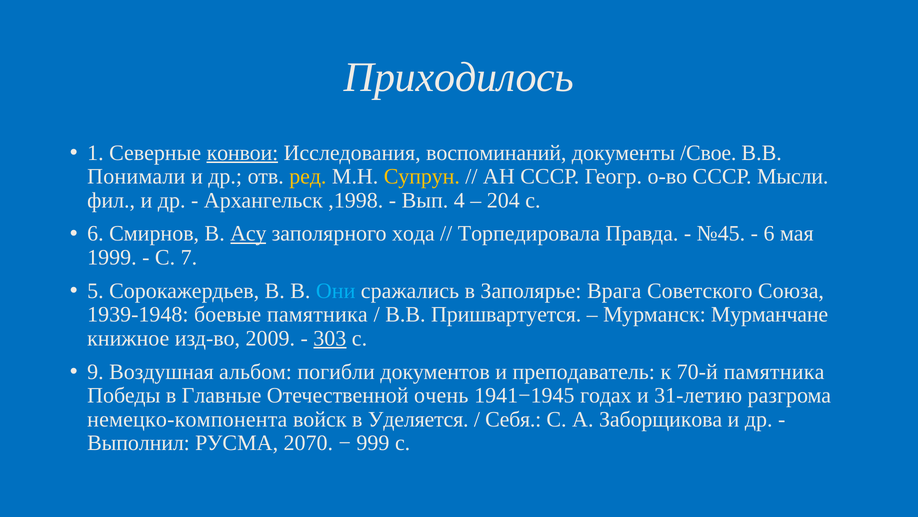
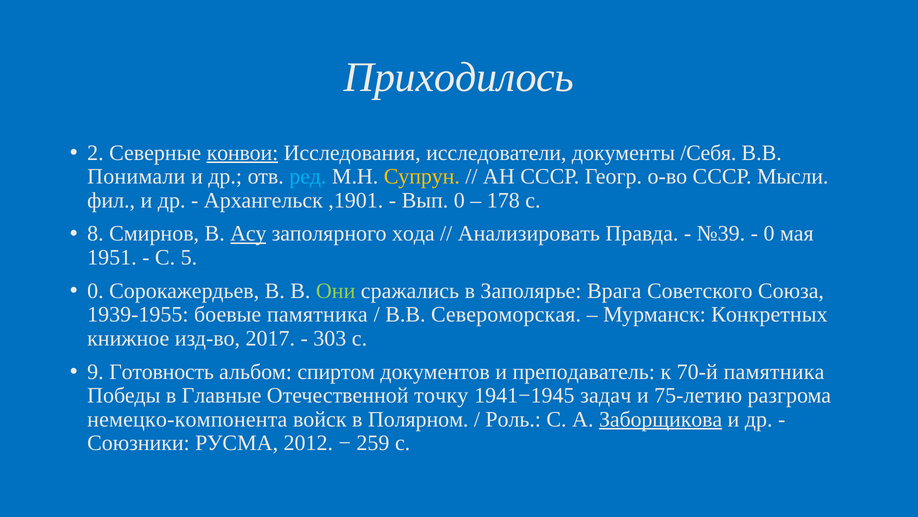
1: 1 -> 2
воспоминаний: воспоминаний -> исследователи
/Свое: /Свое -> /Себя
ред colour: yellow -> light blue
,1998: ,1998 -> ,1901
Вып 4: 4 -> 0
204: 204 -> 178
6 at (95, 233): 6 -> 8
Торпедировала: Торпедировала -> Анализировать
№45: №45 -> №39
6 at (769, 233): 6 -> 0
1999: 1999 -> 1951
7: 7 -> 5
5 at (95, 291): 5 -> 0
Они colour: light blue -> light green
1939-1948: 1939-1948 -> 1939-1955
Пришвартуется: Пришвартуется -> Североморская
Мурманчане: Мурманчане -> Конкретных
2009: 2009 -> 2017
303 underline: present -> none
Воздушная: Воздушная -> Готовность
погибли: погибли -> спиртом
очень: очень -> точку
годах: годах -> задач
31-летию: 31-летию -> 75-летию
Уделяется: Уделяется -> Полярном
Себя: Себя -> Роль
Заборщикова underline: none -> present
Выполнил: Выполнил -> Союзники
2070: 2070 -> 2012
999: 999 -> 259
